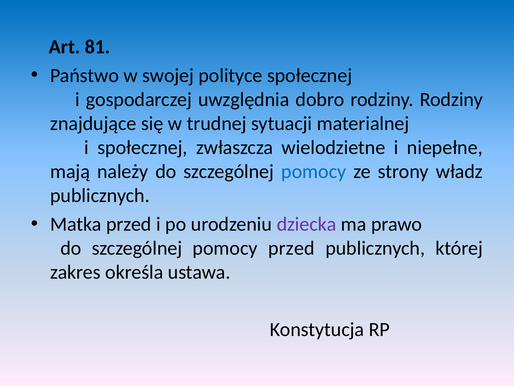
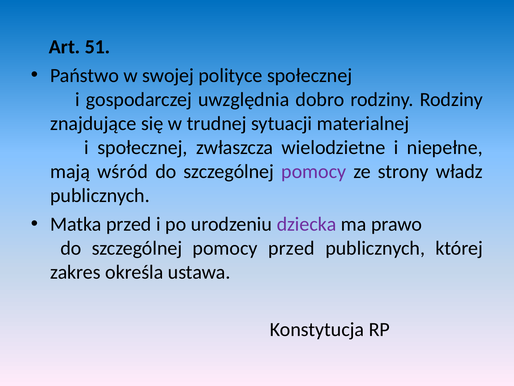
81: 81 -> 51
należy: należy -> wśród
pomocy at (314, 171) colour: blue -> purple
